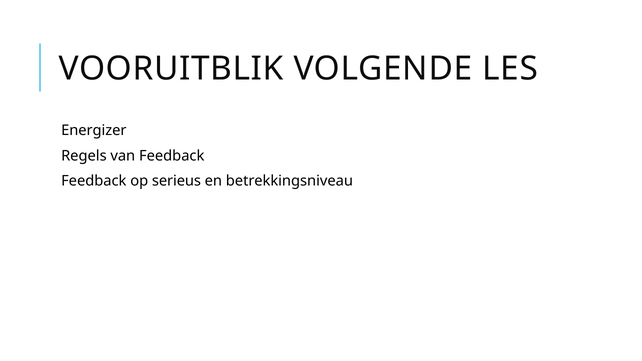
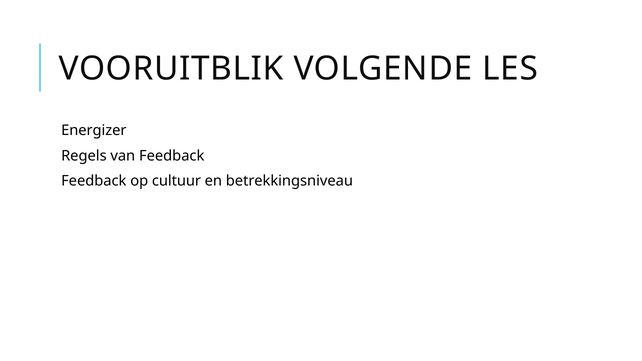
serieus: serieus -> cultuur
